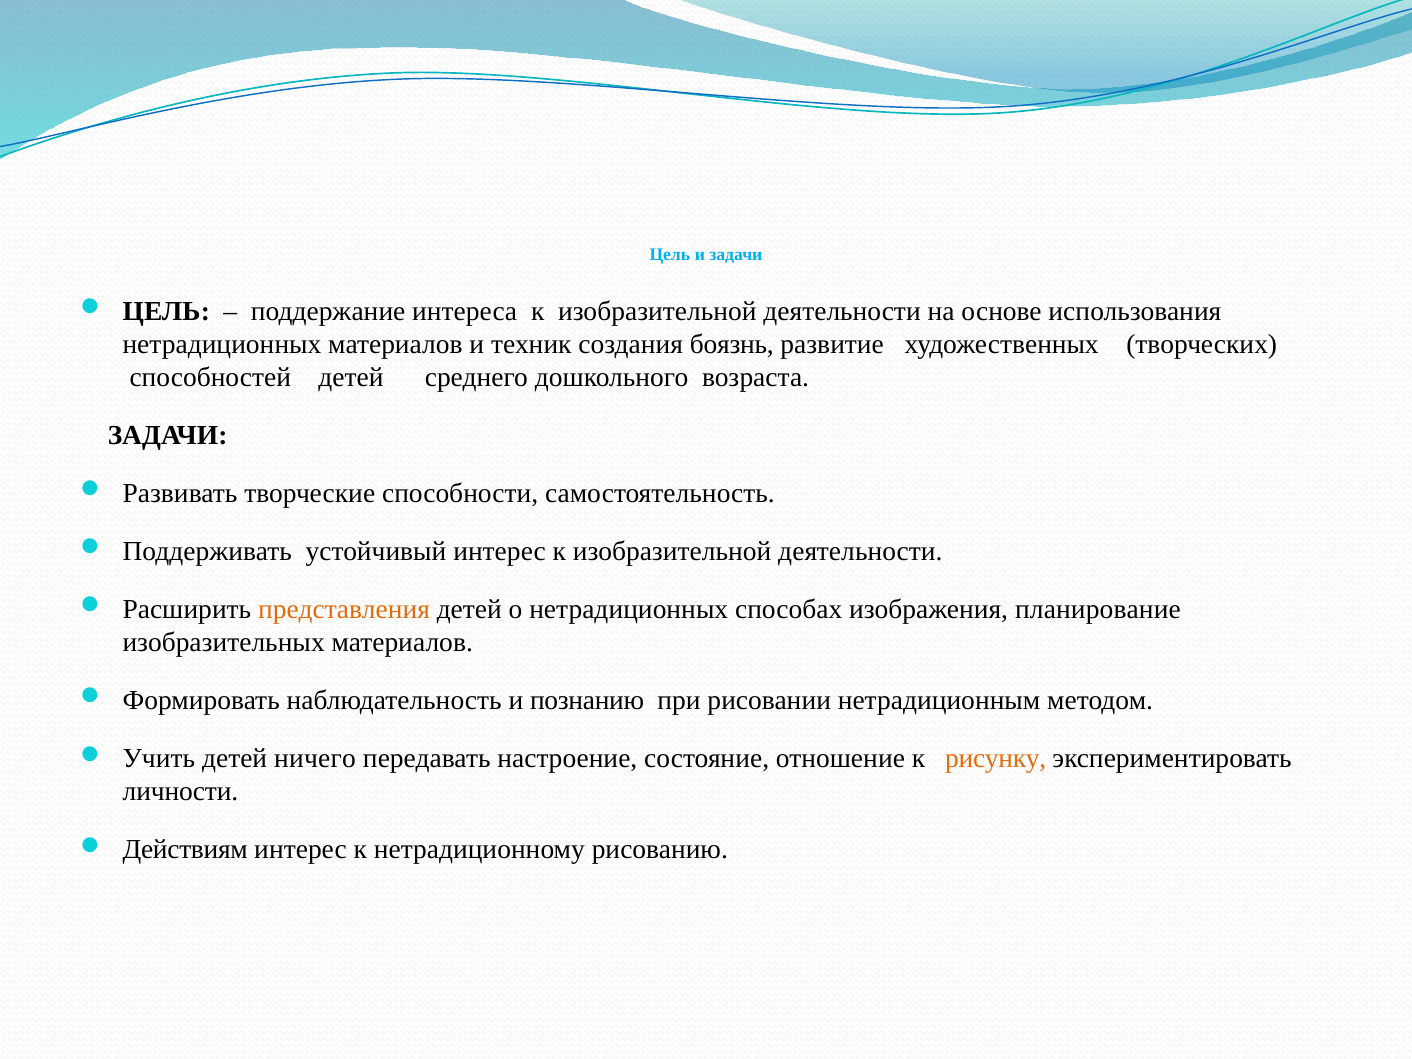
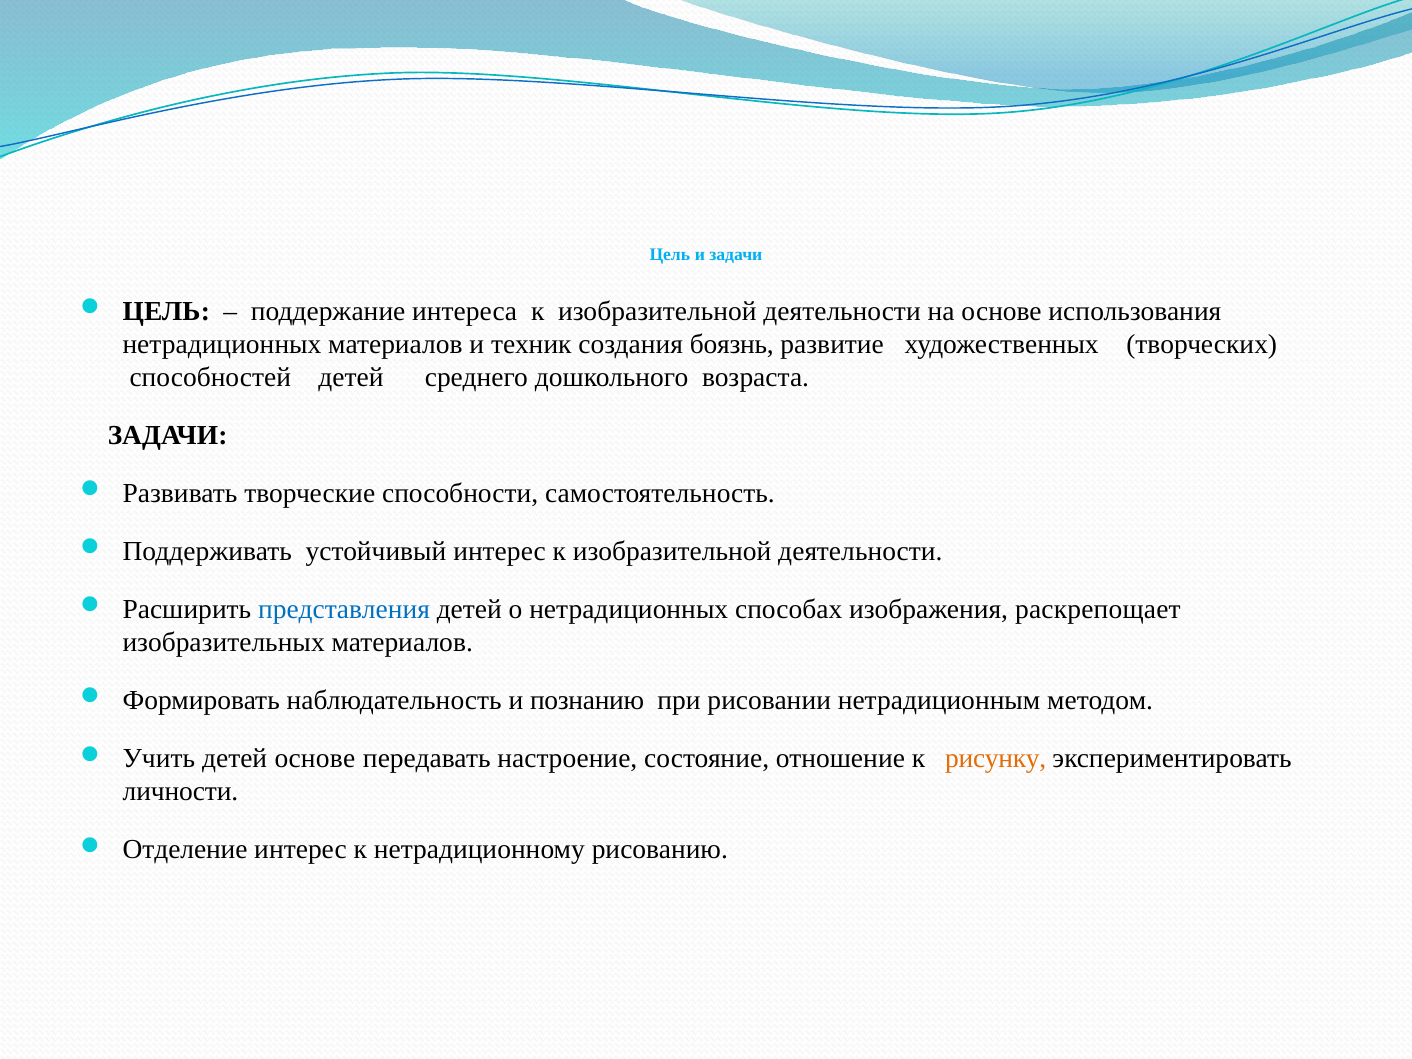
представления colour: orange -> blue
планирование: планирование -> раскрепощает
детей ничего: ничего -> основе
Действиям: Действиям -> Отделение
